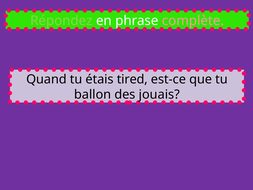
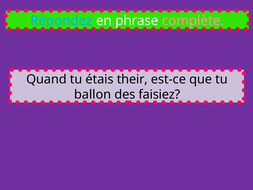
Répondez colour: light green -> light blue
tired: tired -> their
jouais: jouais -> faisiez
